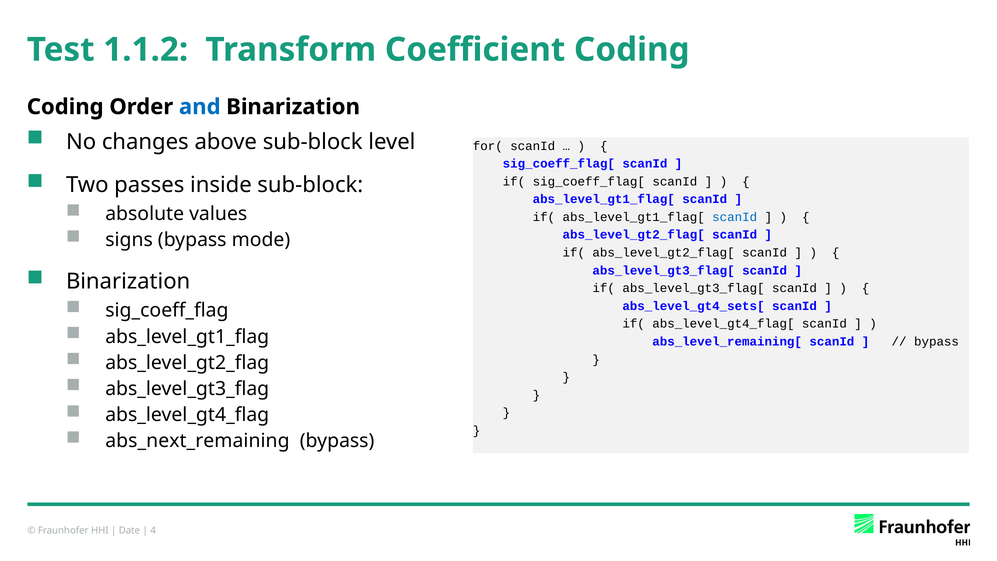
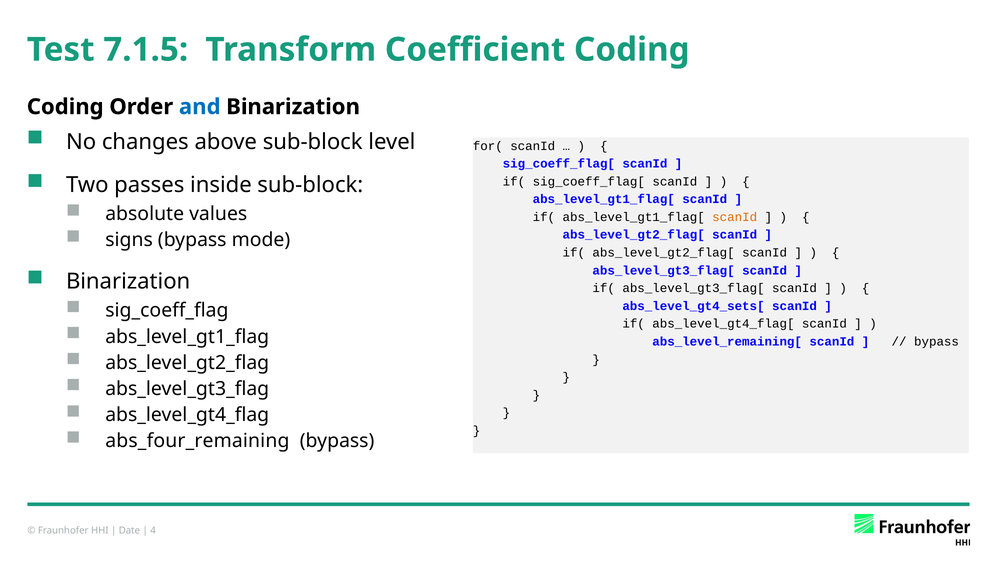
1.1.2: 1.1.2 -> 7.1.5
scanId at (735, 217) colour: blue -> orange
abs_next_remaining: abs_next_remaining -> abs_four_remaining
